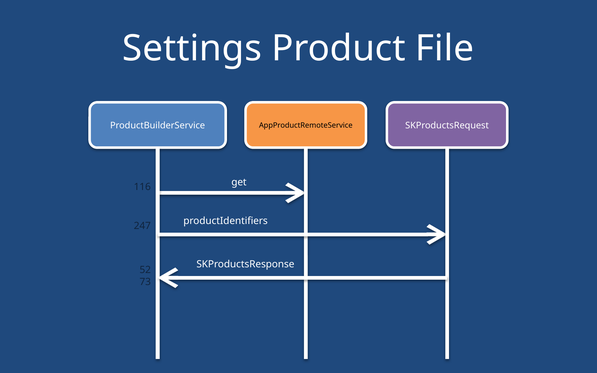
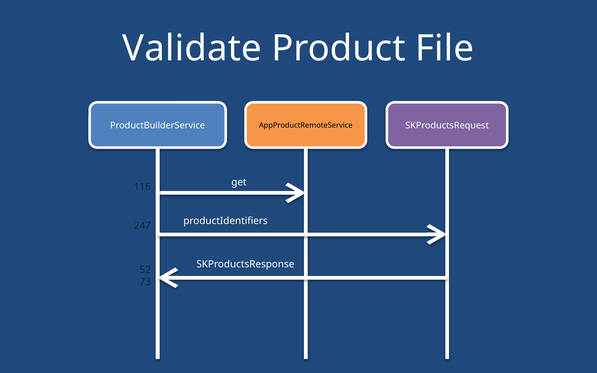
Settings: Settings -> Validate
